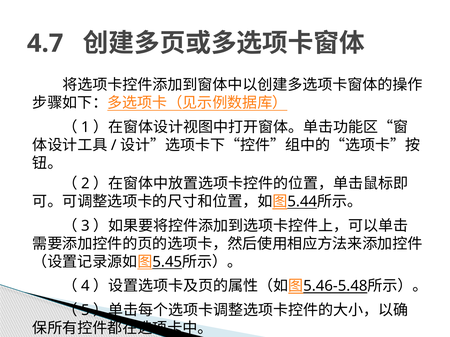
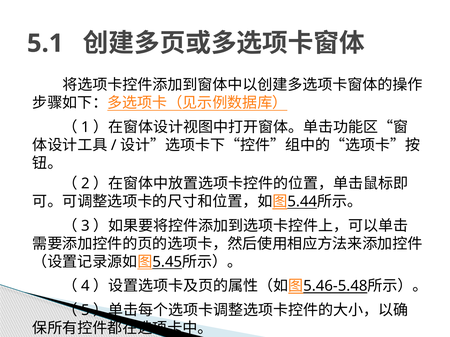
4.7: 4.7 -> 5.1
